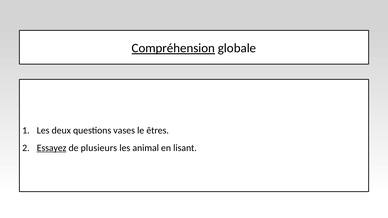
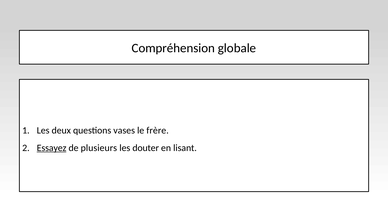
Compréhension underline: present -> none
êtres: êtres -> frère
animal: animal -> douter
